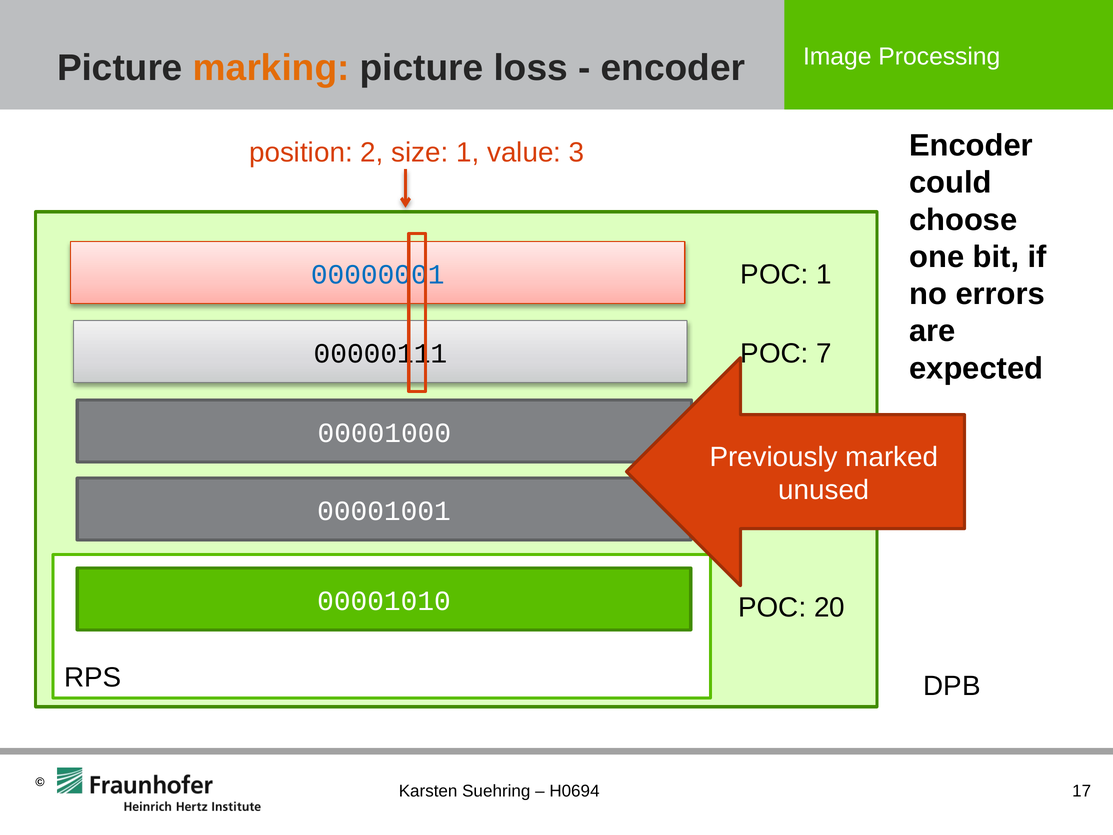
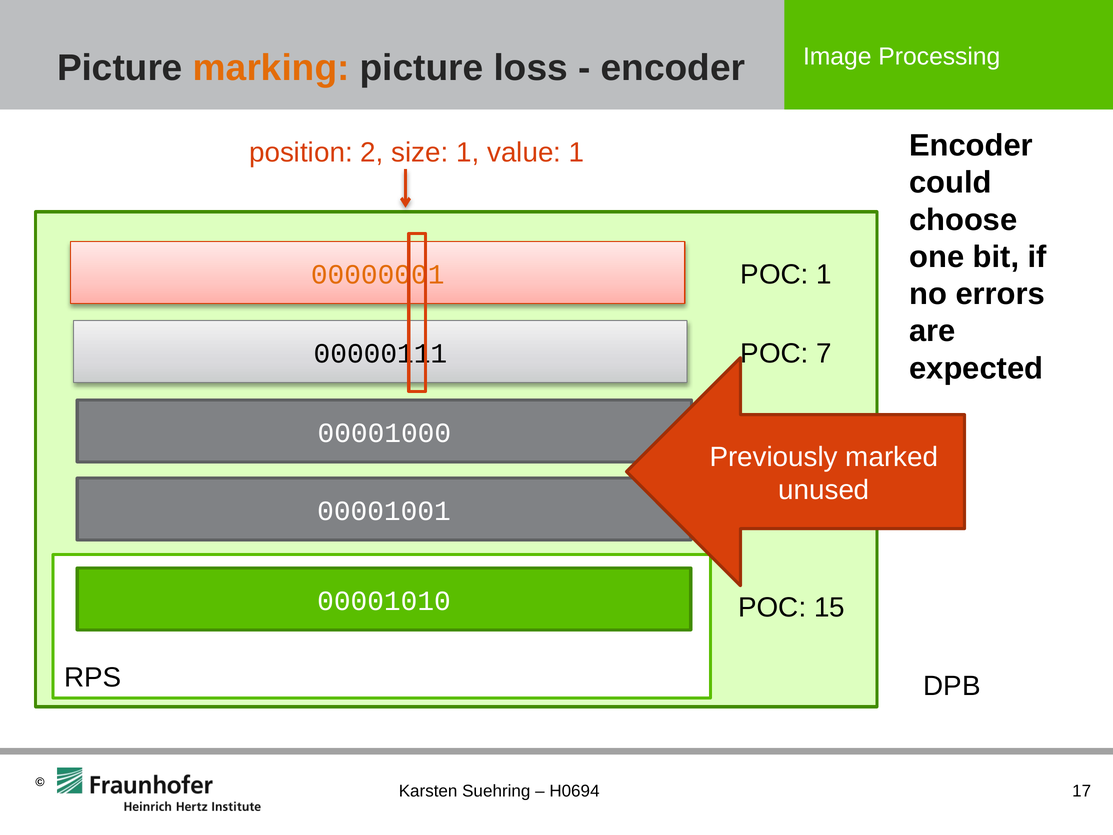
value 3: 3 -> 1
00000001 colour: blue -> orange
20: 20 -> 15
